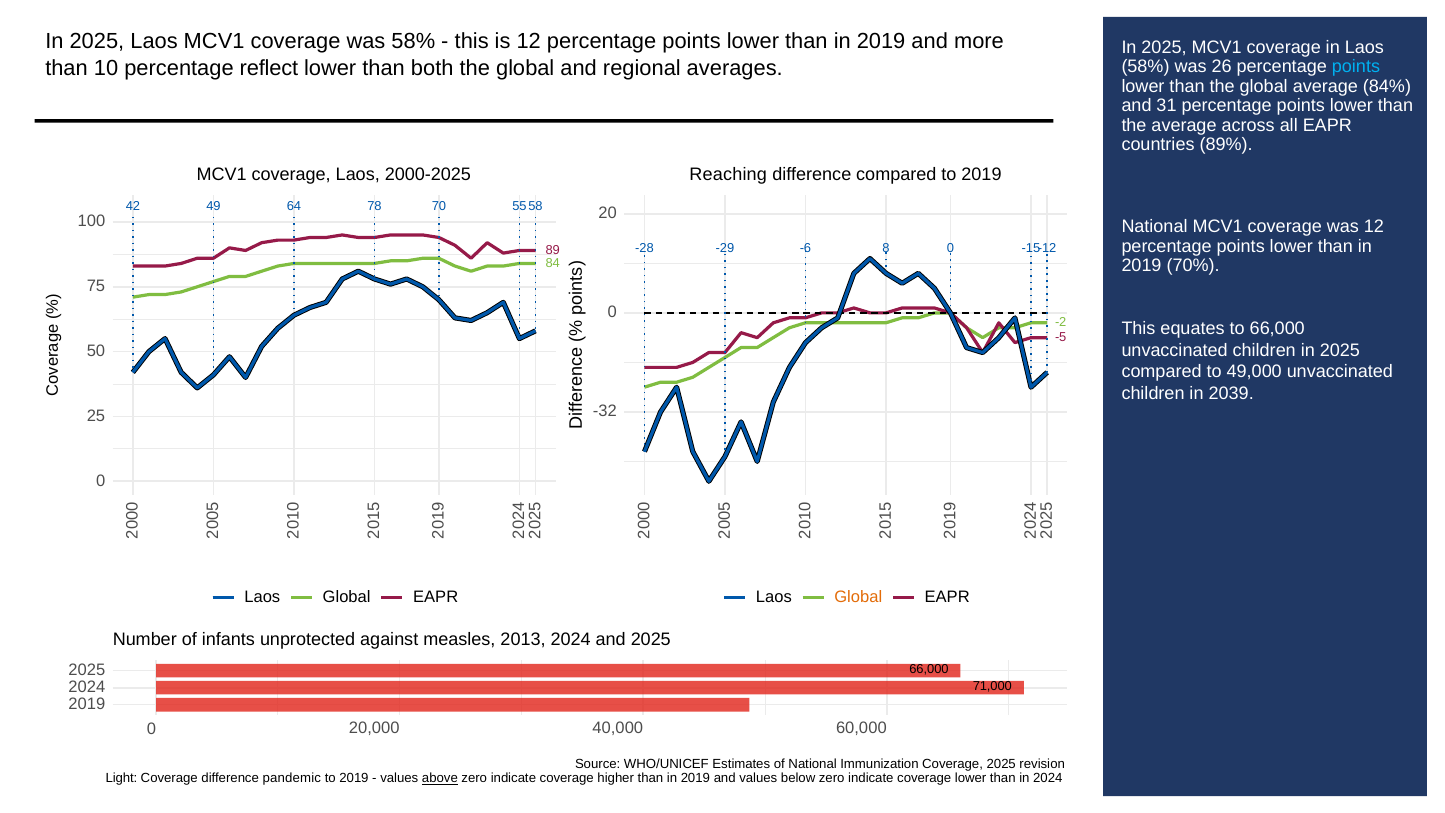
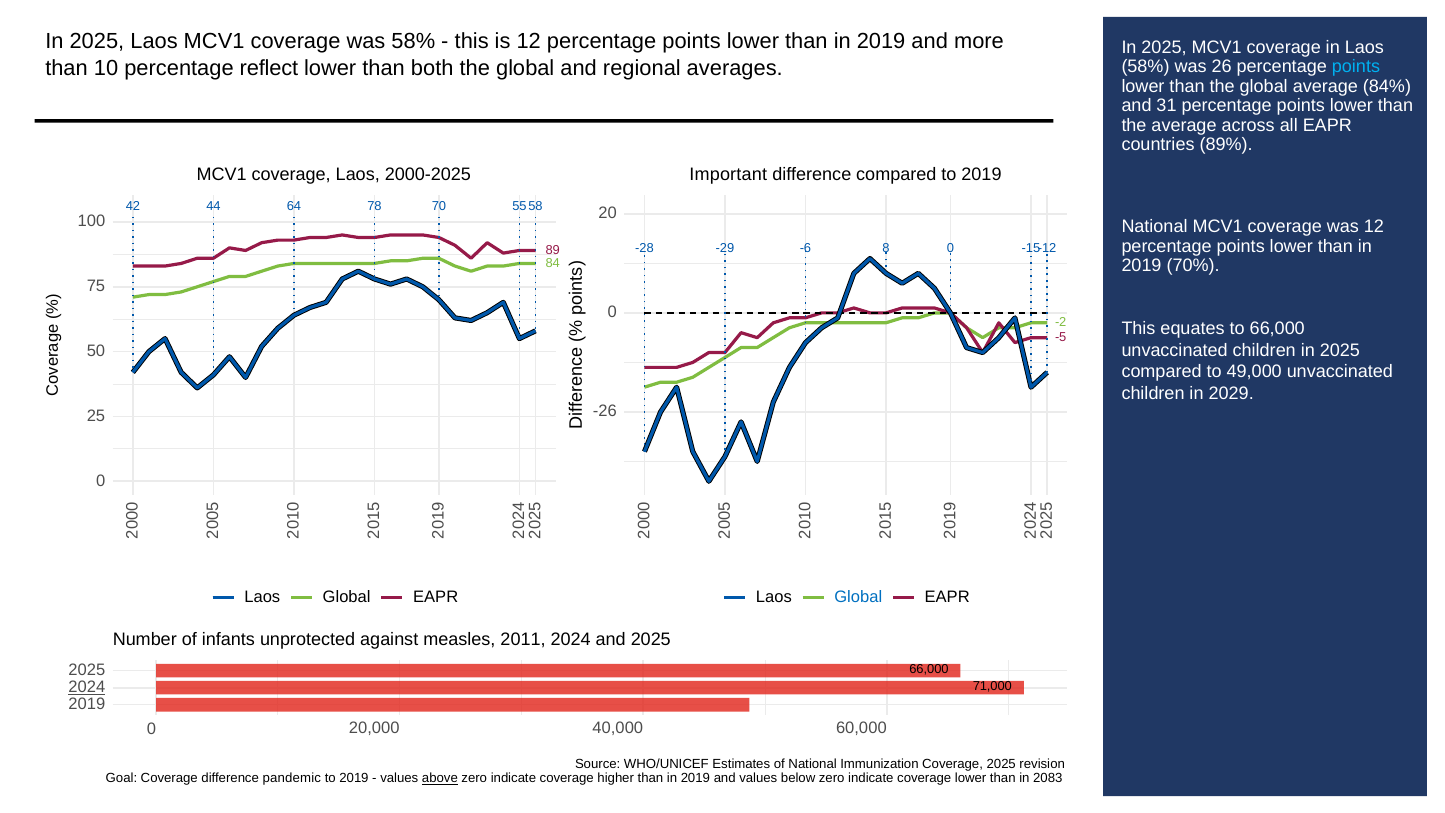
Reaching: Reaching -> Important
49: 49 -> 44
2039: 2039 -> 2029
-32: -32 -> -26
Global at (858, 597) colour: orange -> blue
2013: 2013 -> 2011
2024 at (87, 687) underline: none -> present
Light: Light -> Goal
in 2024: 2024 -> 2083
